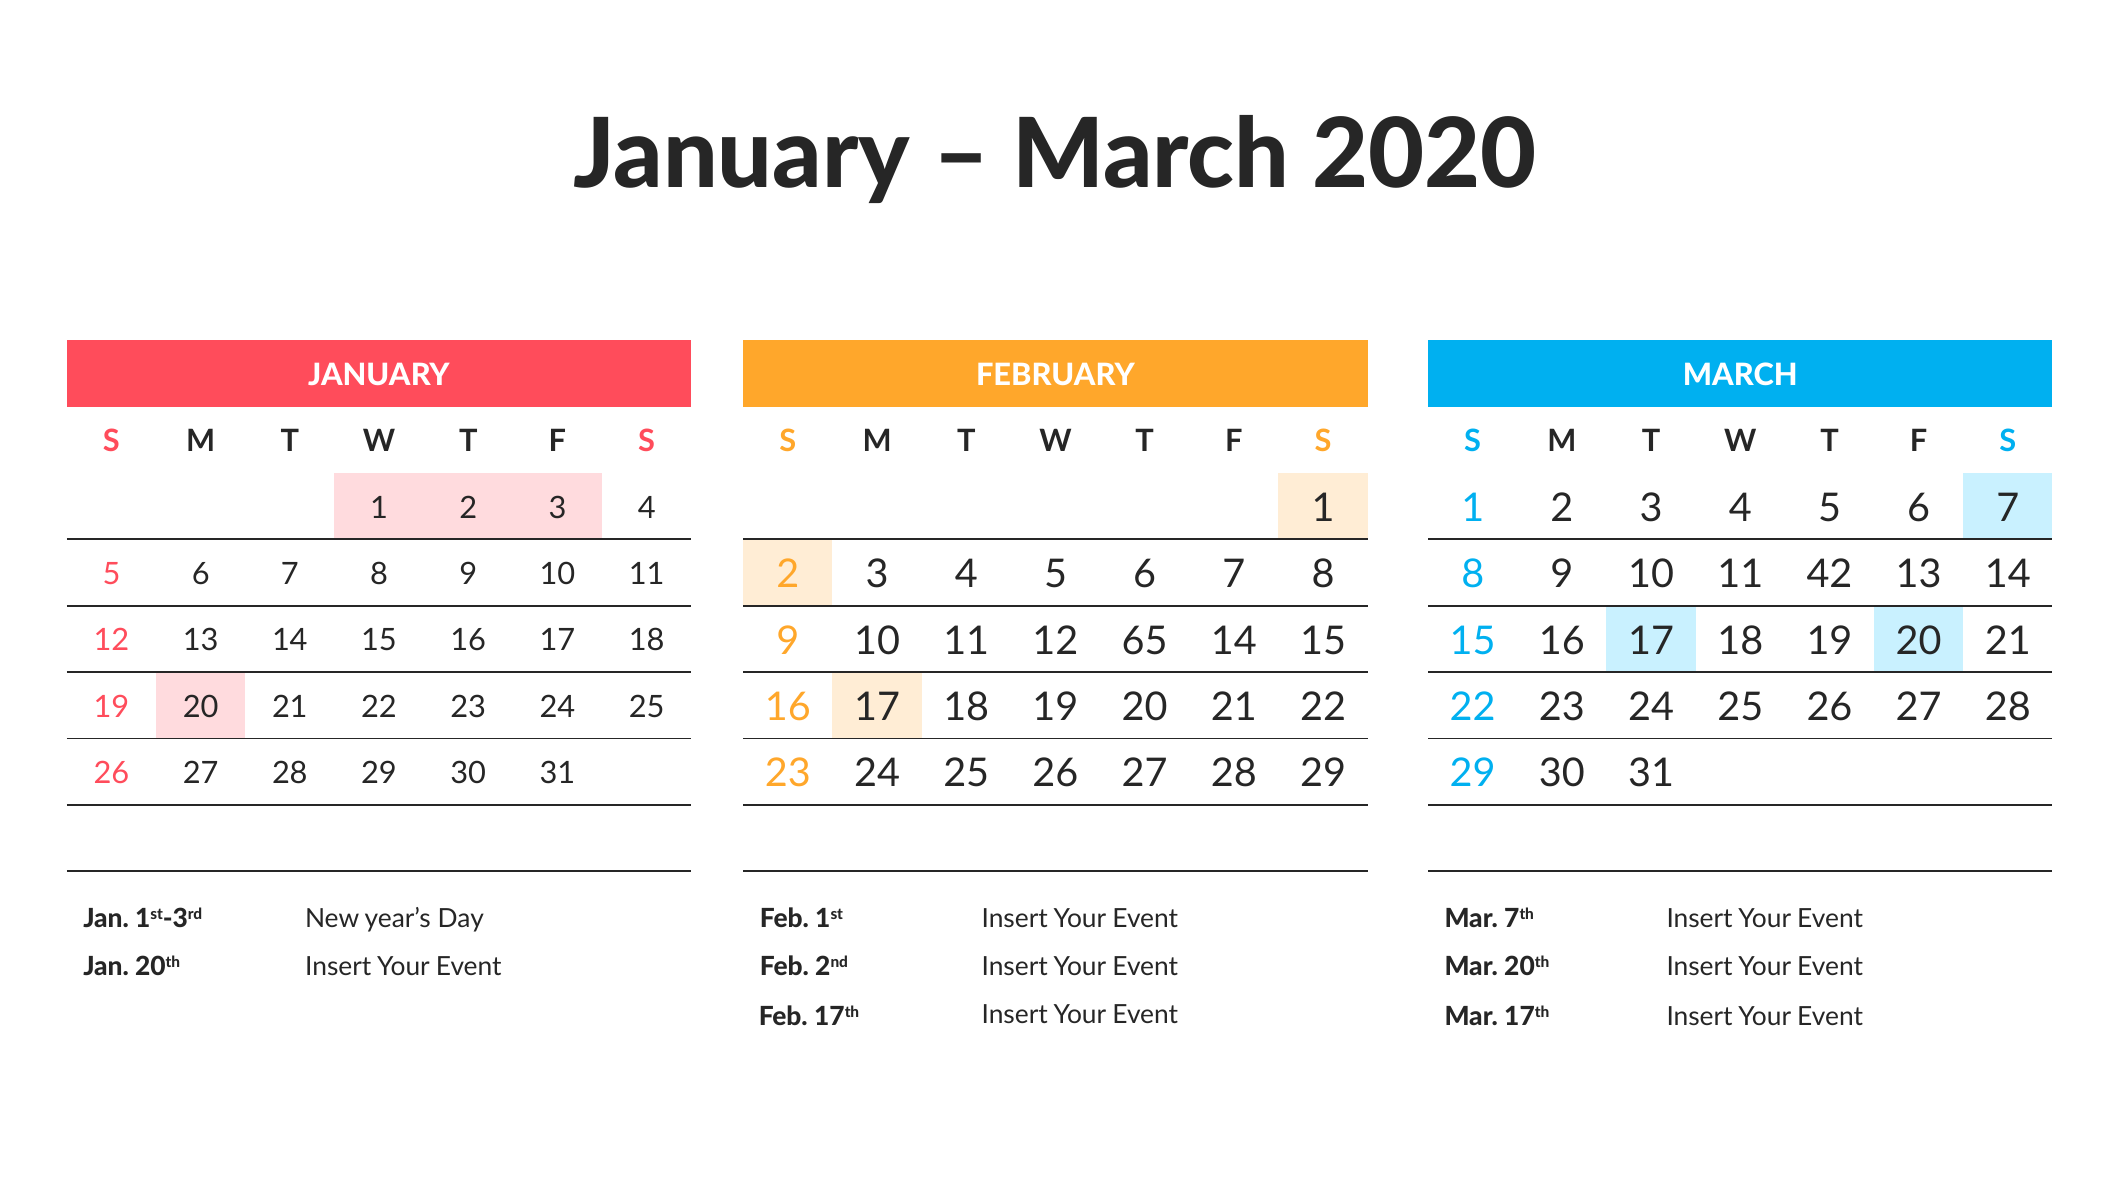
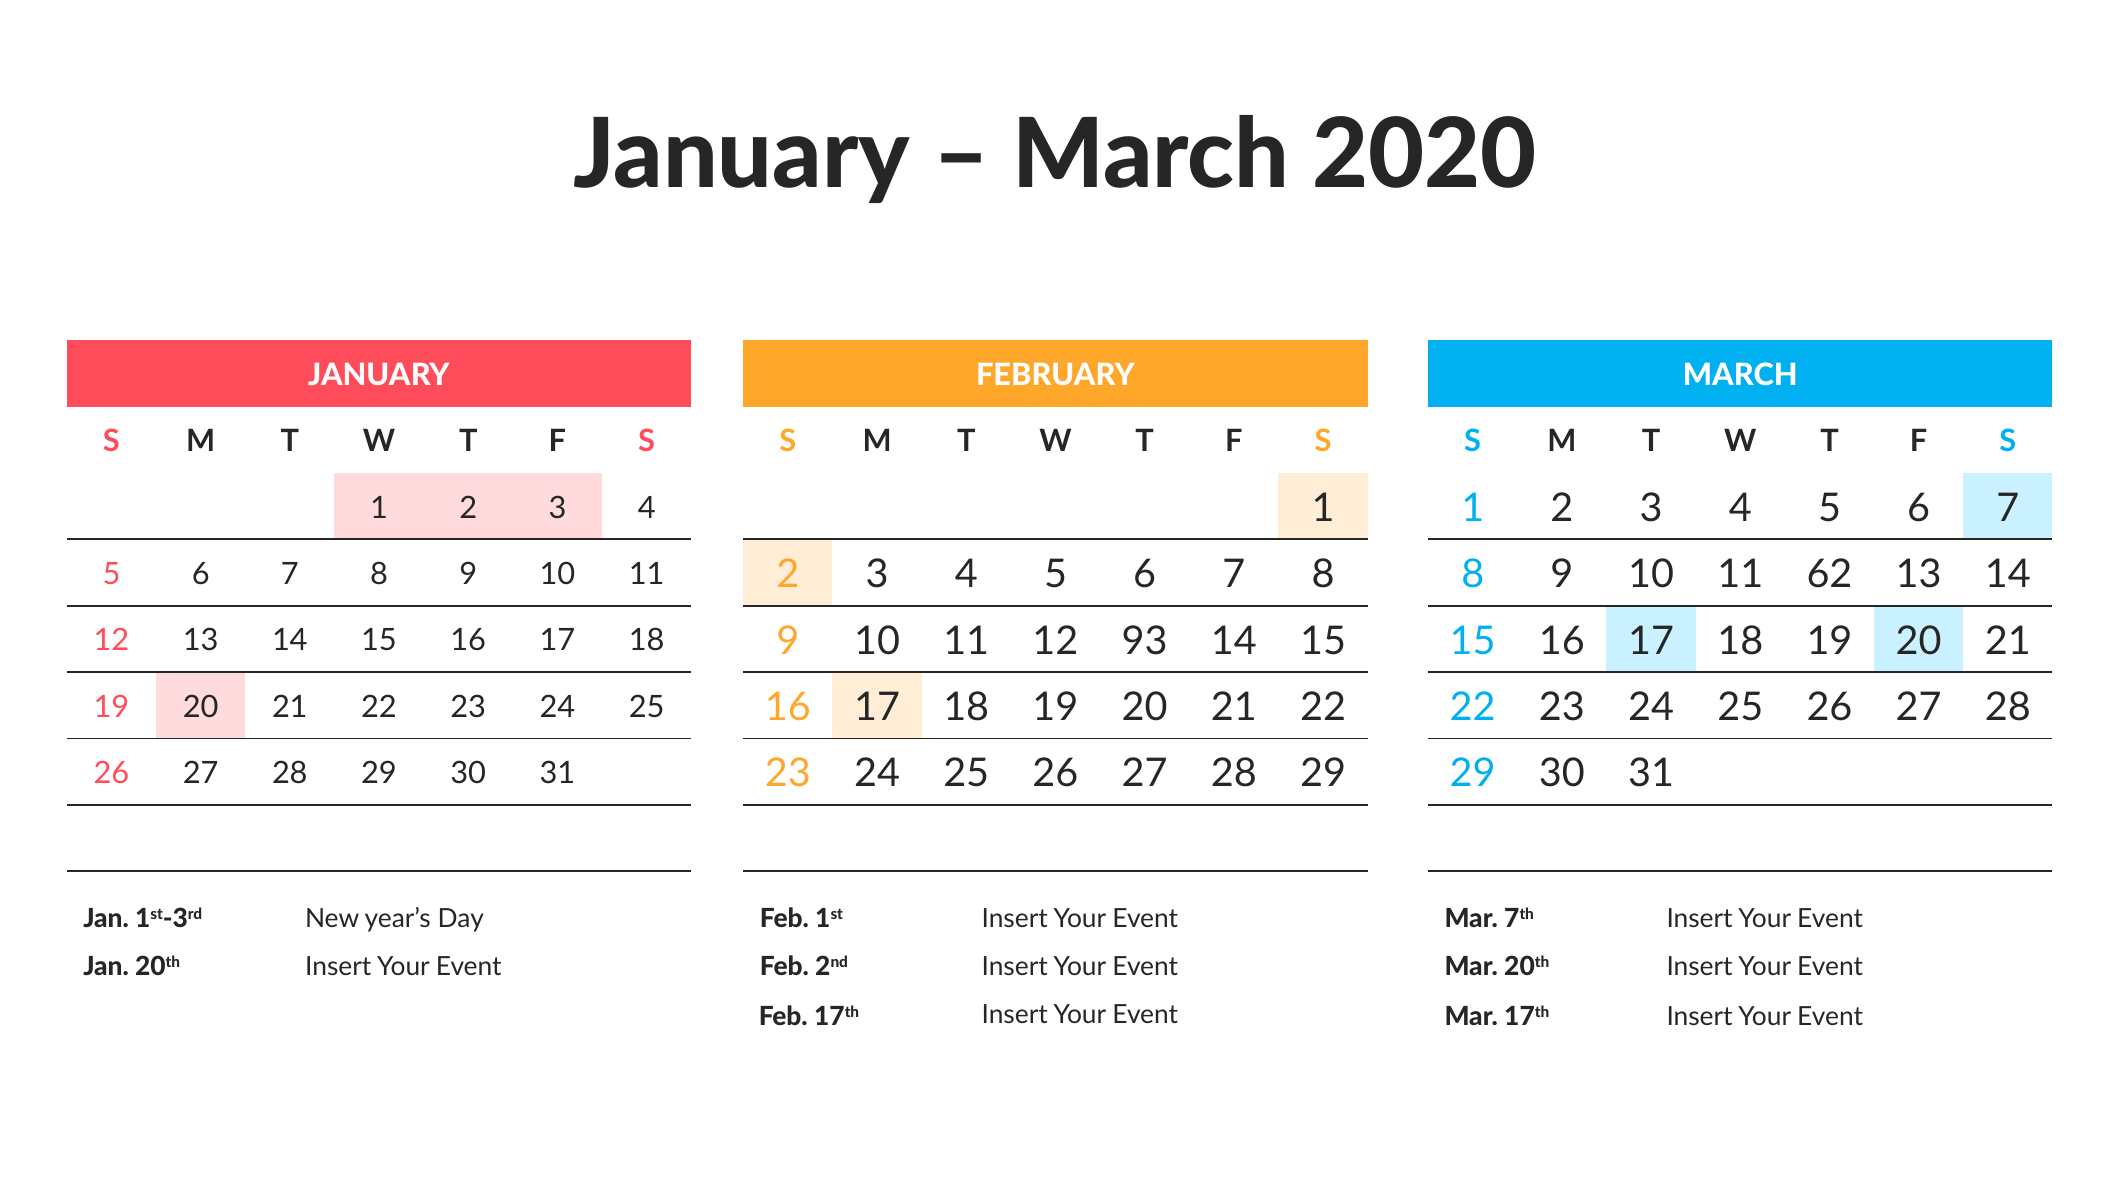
42: 42 -> 62
65: 65 -> 93
